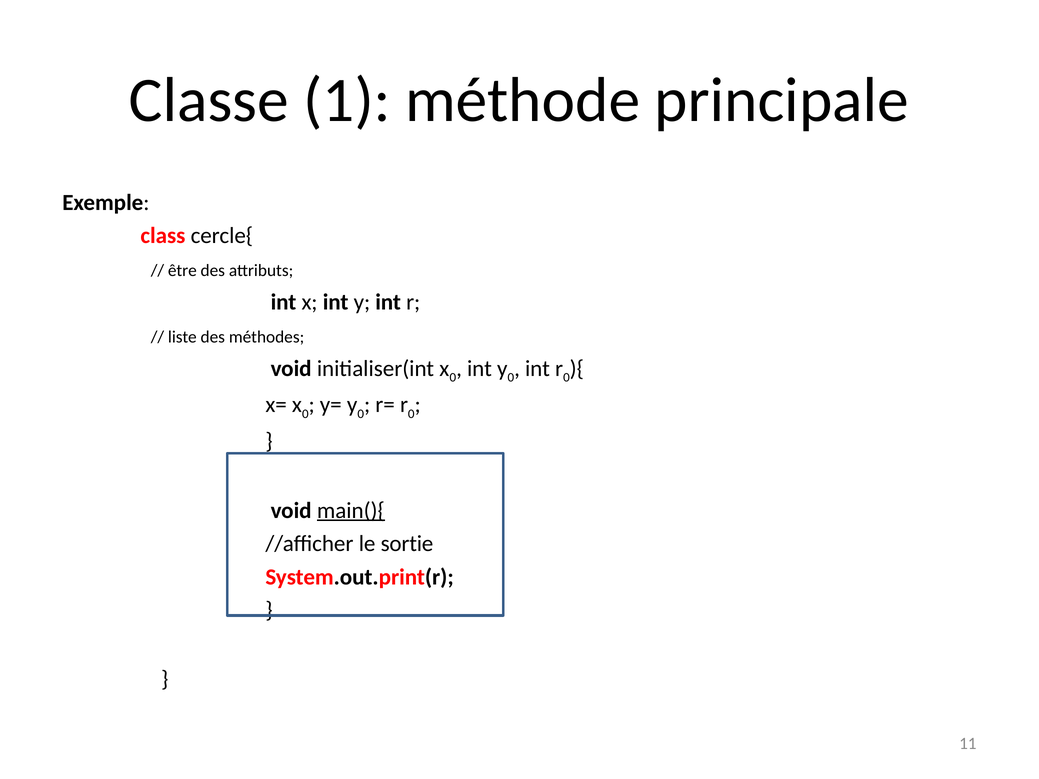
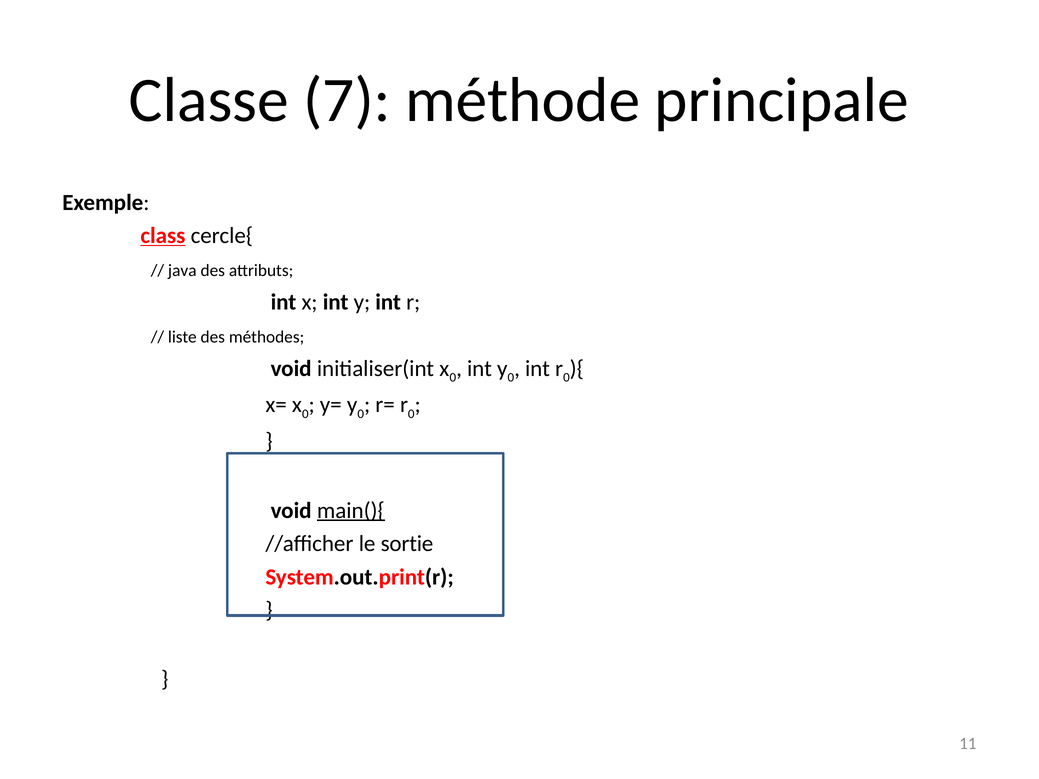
1: 1 -> 7
class underline: none -> present
être: être -> java
